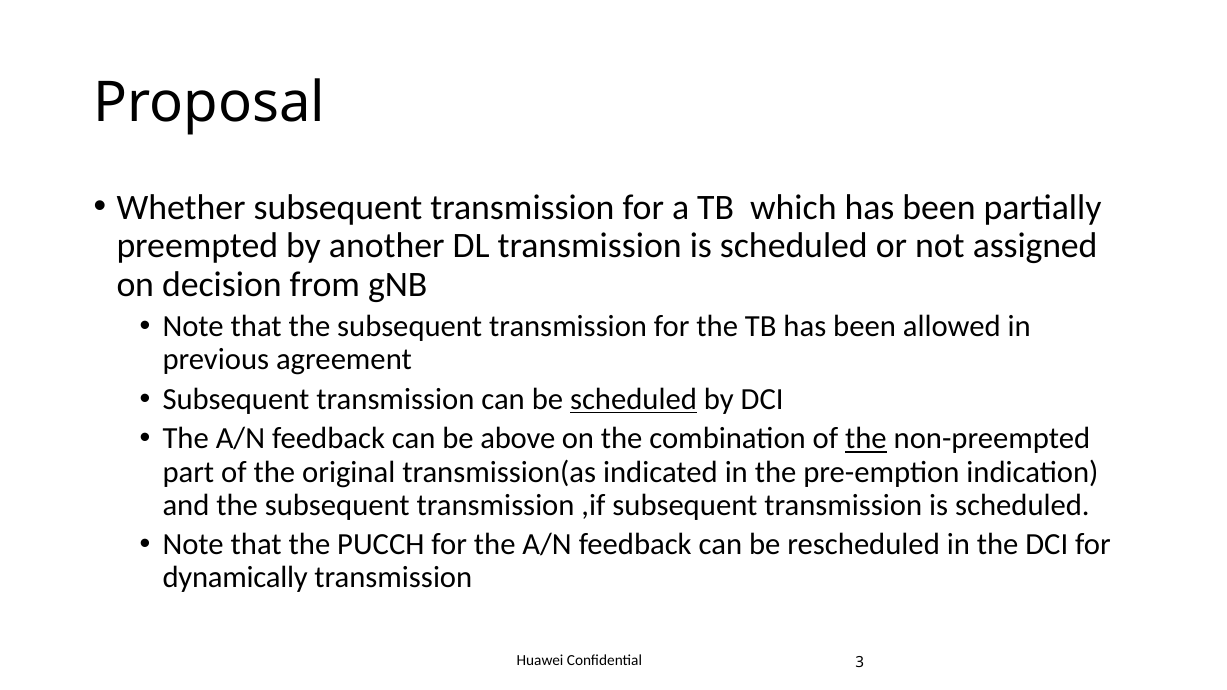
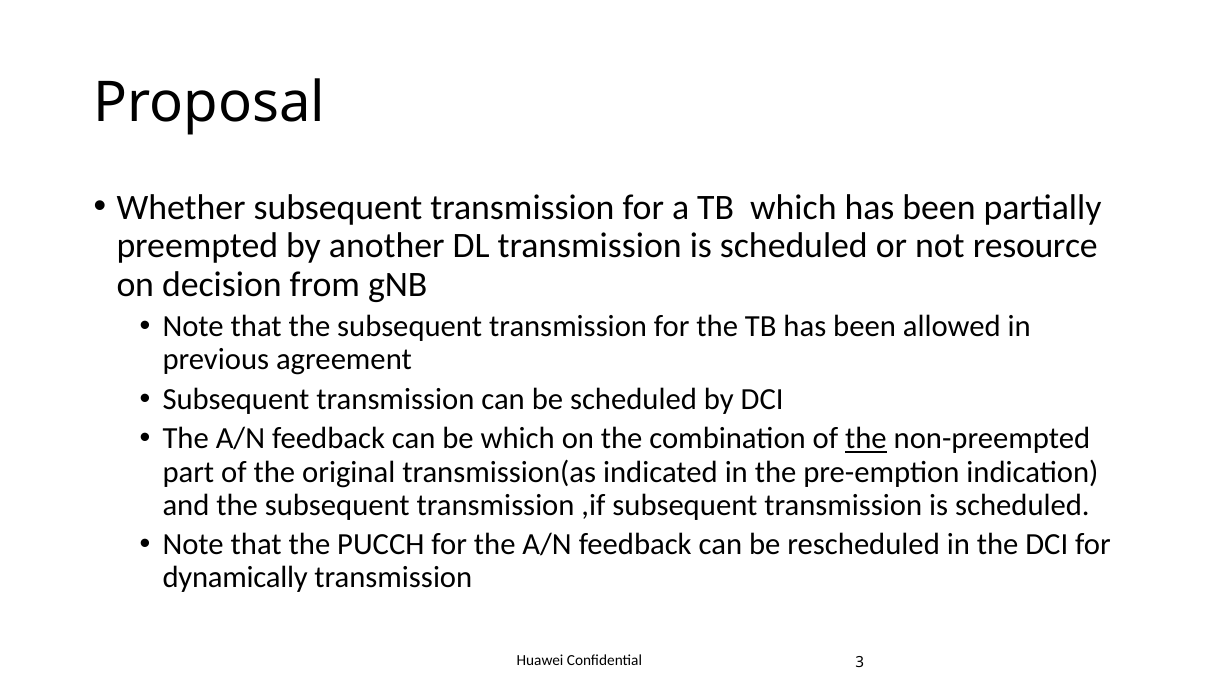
assigned: assigned -> resource
scheduled at (634, 399) underline: present -> none
be above: above -> which
